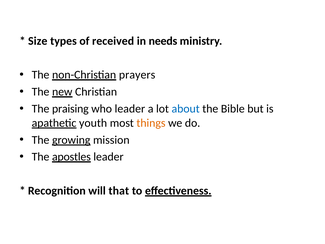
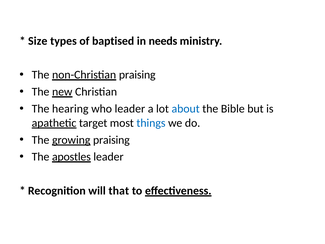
received: received -> baptised
non-Christian prayers: prayers -> praising
praising: praising -> hearing
youth: youth -> target
things colour: orange -> blue
growing mission: mission -> praising
